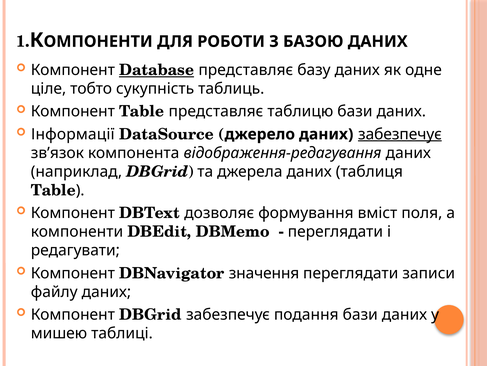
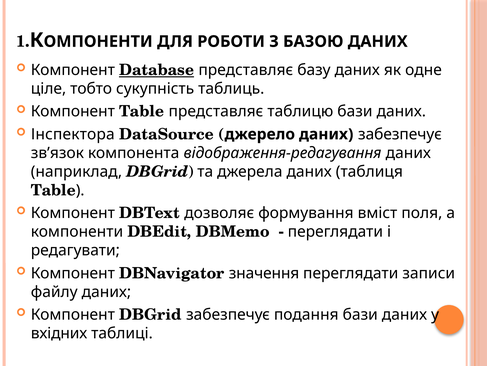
Інформації: Інформації -> Інспектора
забезпечує at (400, 134) underline: present -> none
мишею: мишею -> вхідних
